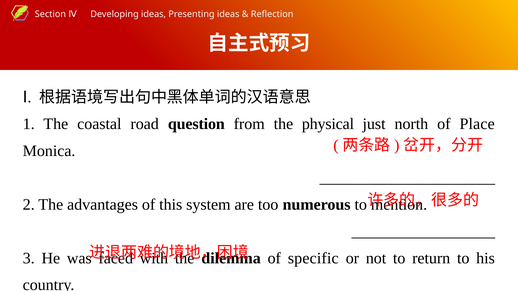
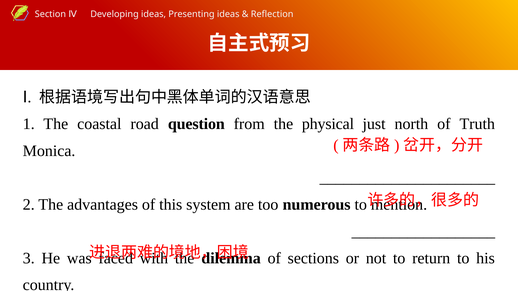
Place: Place -> Truth
specific: specific -> sections
